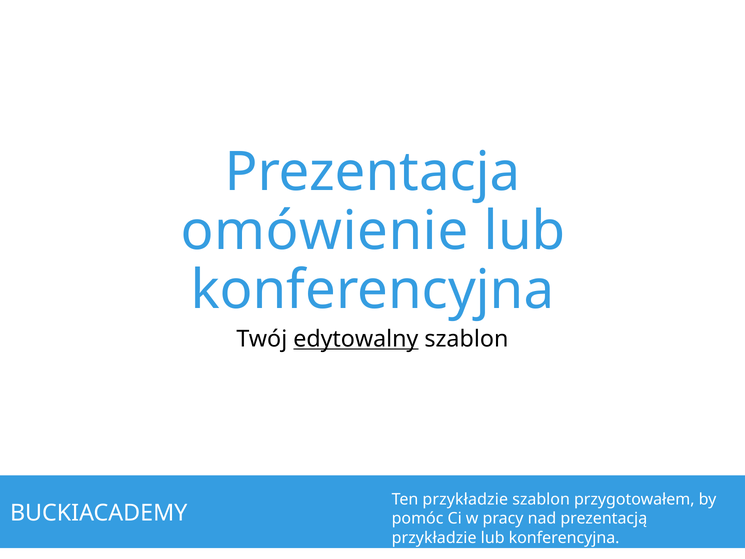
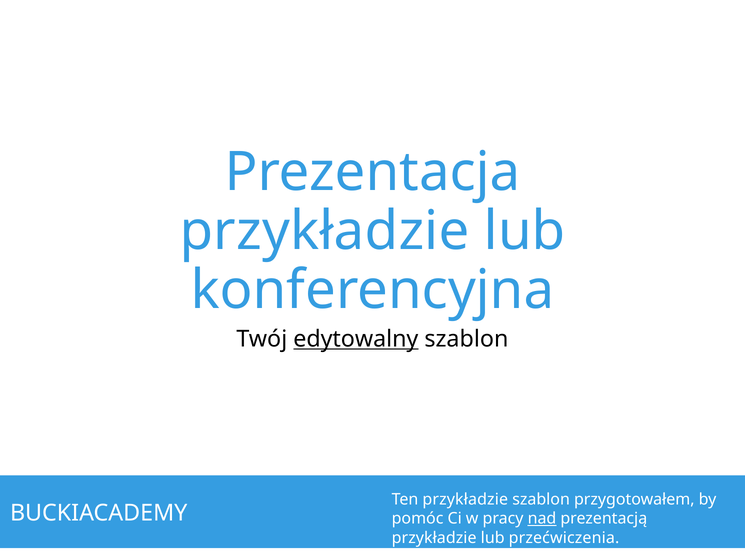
omówienie at (324, 231): omówienie -> przykładzie
nad underline: none -> present
konferencyjna at (564, 537): konferencyjna -> przećwiczenia
